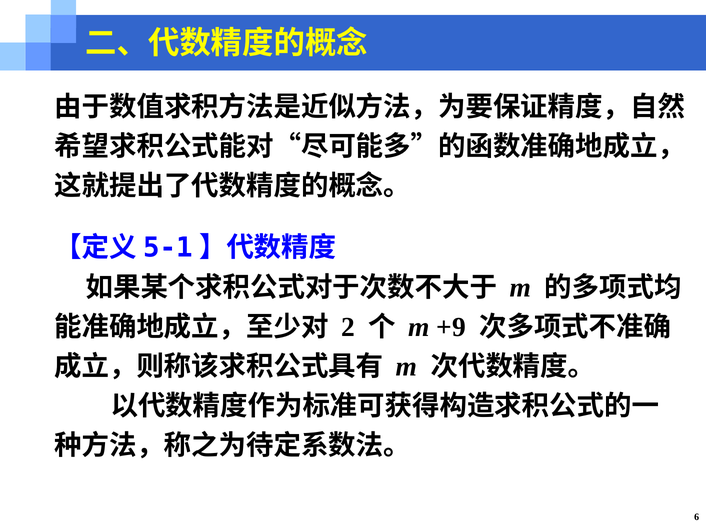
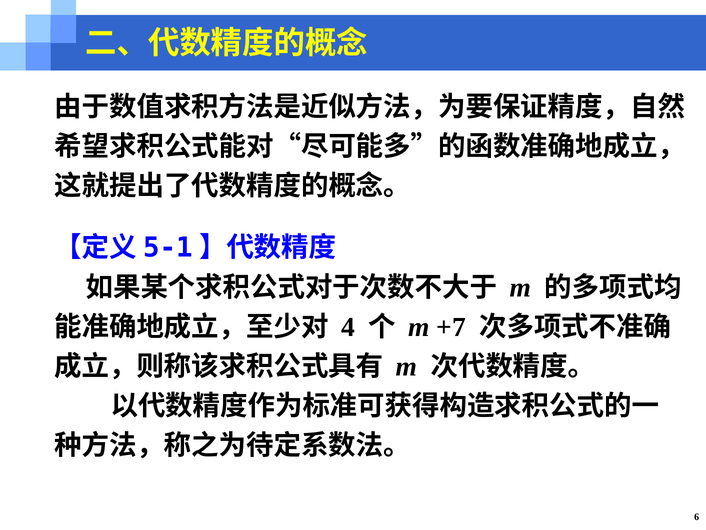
2: 2 -> 4
+9: +9 -> +7
